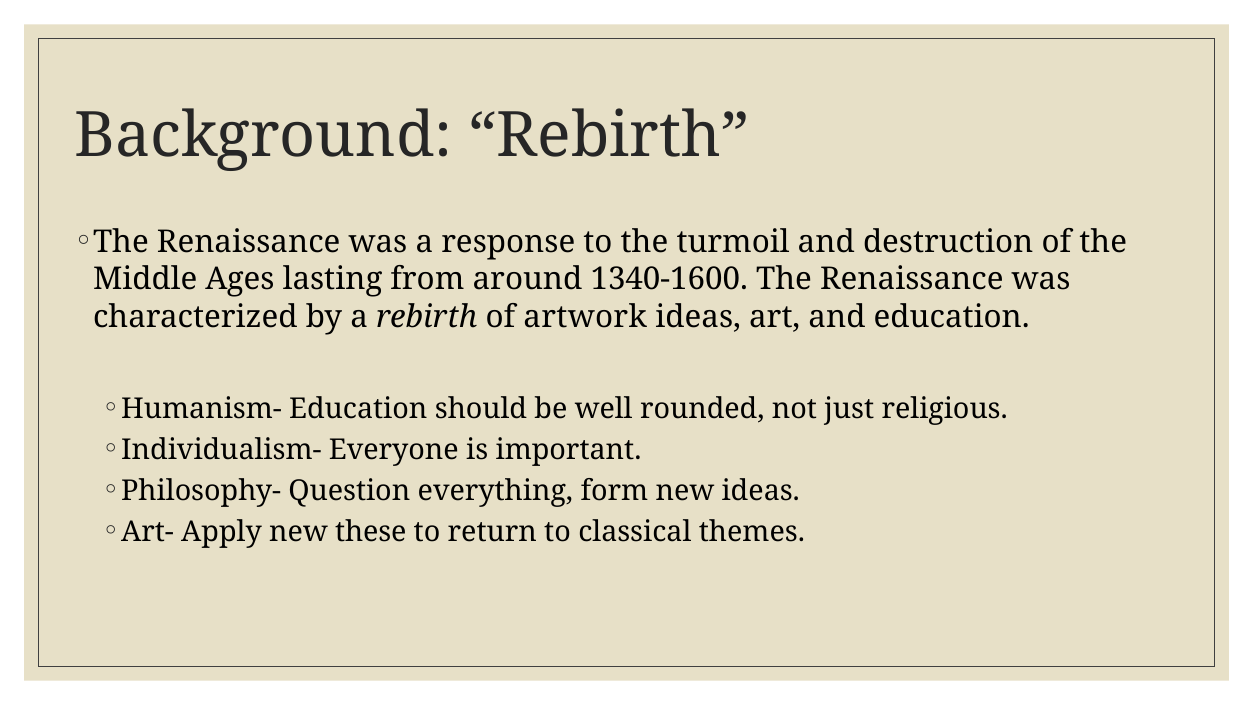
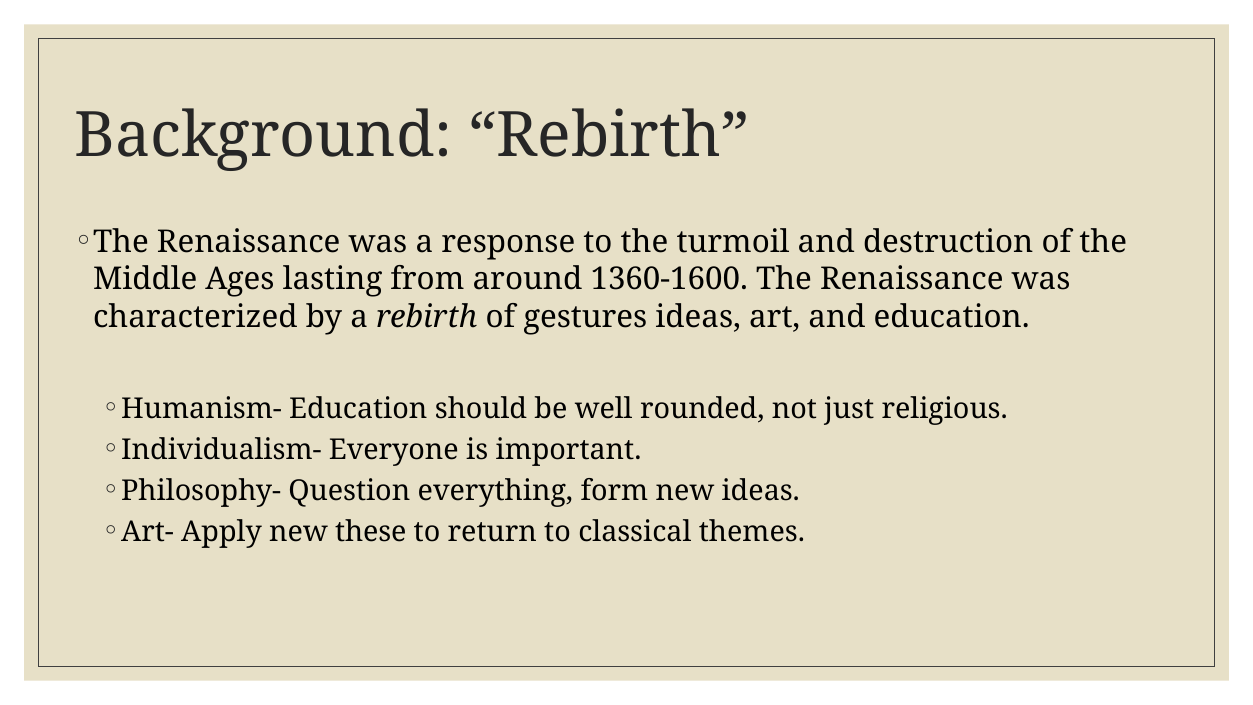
1340-1600: 1340-1600 -> 1360-1600
artwork: artwork -> gestures
